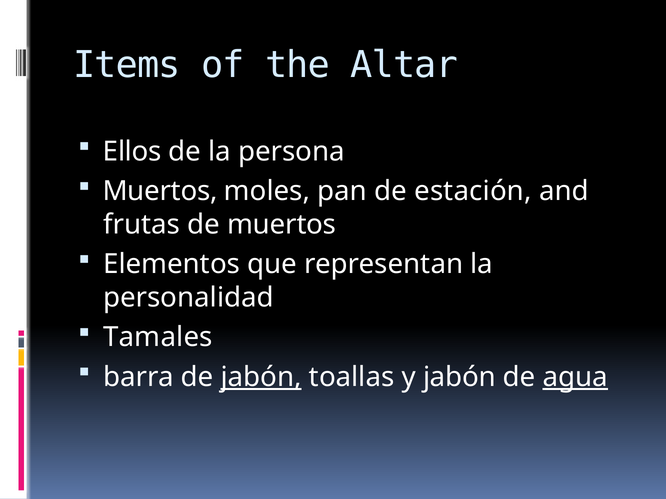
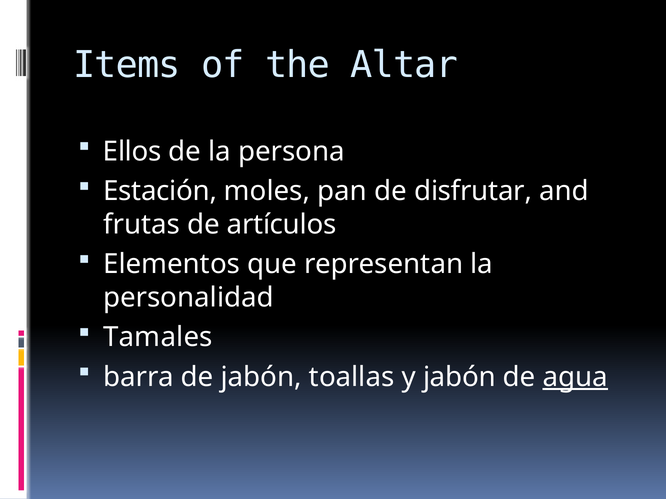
Muertos at (160, 192): Muertos -> Estación
estación: estación -> disfrutar
de muertos: muertos -> artículos
jabón at (261, 377) underline: present -> none
